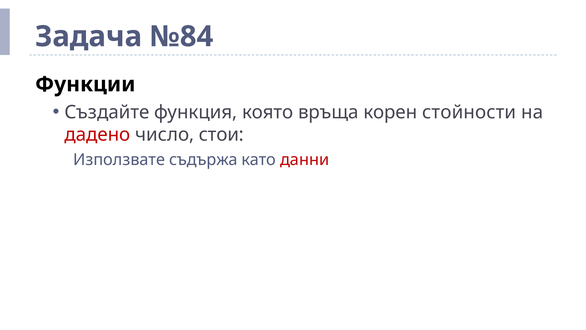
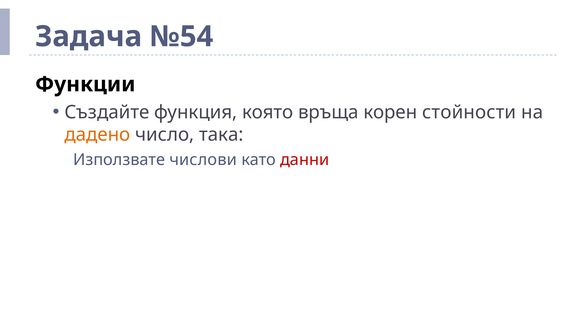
№84: №84 -> №54
дадено colour: red -> orange
стои: стои -> така
съдържа: съдържа -> числови
